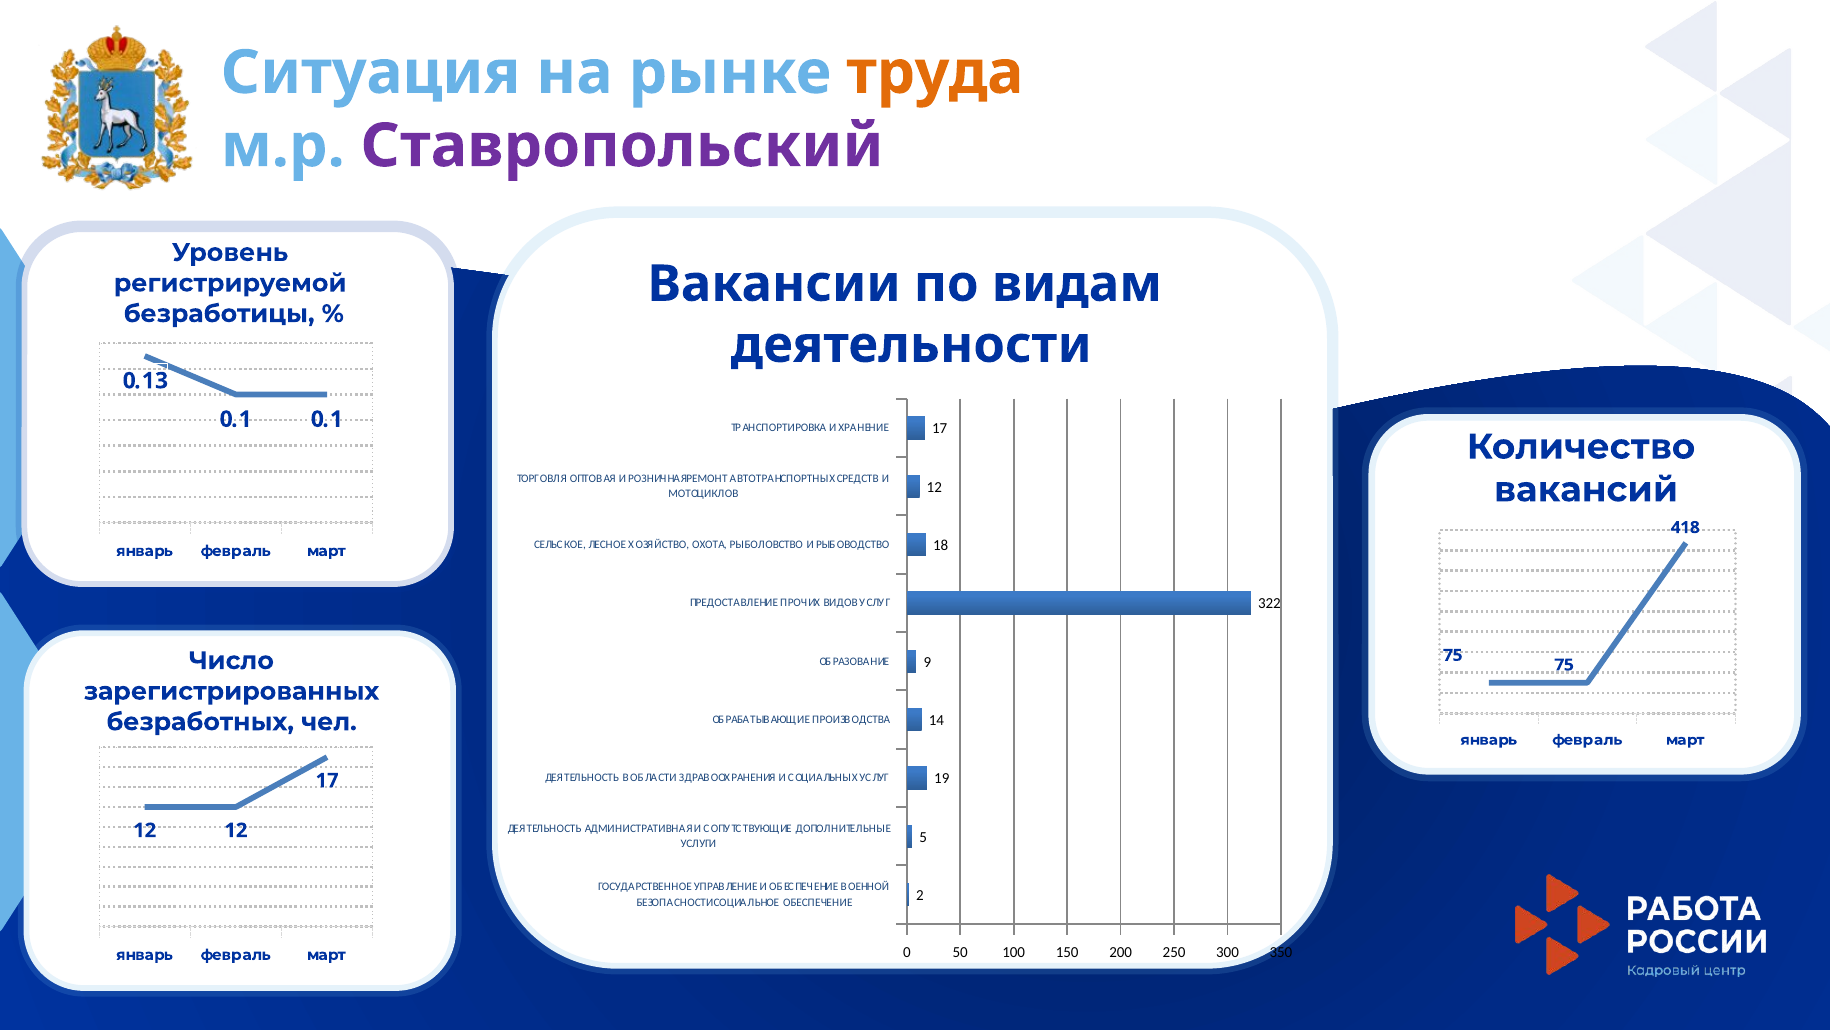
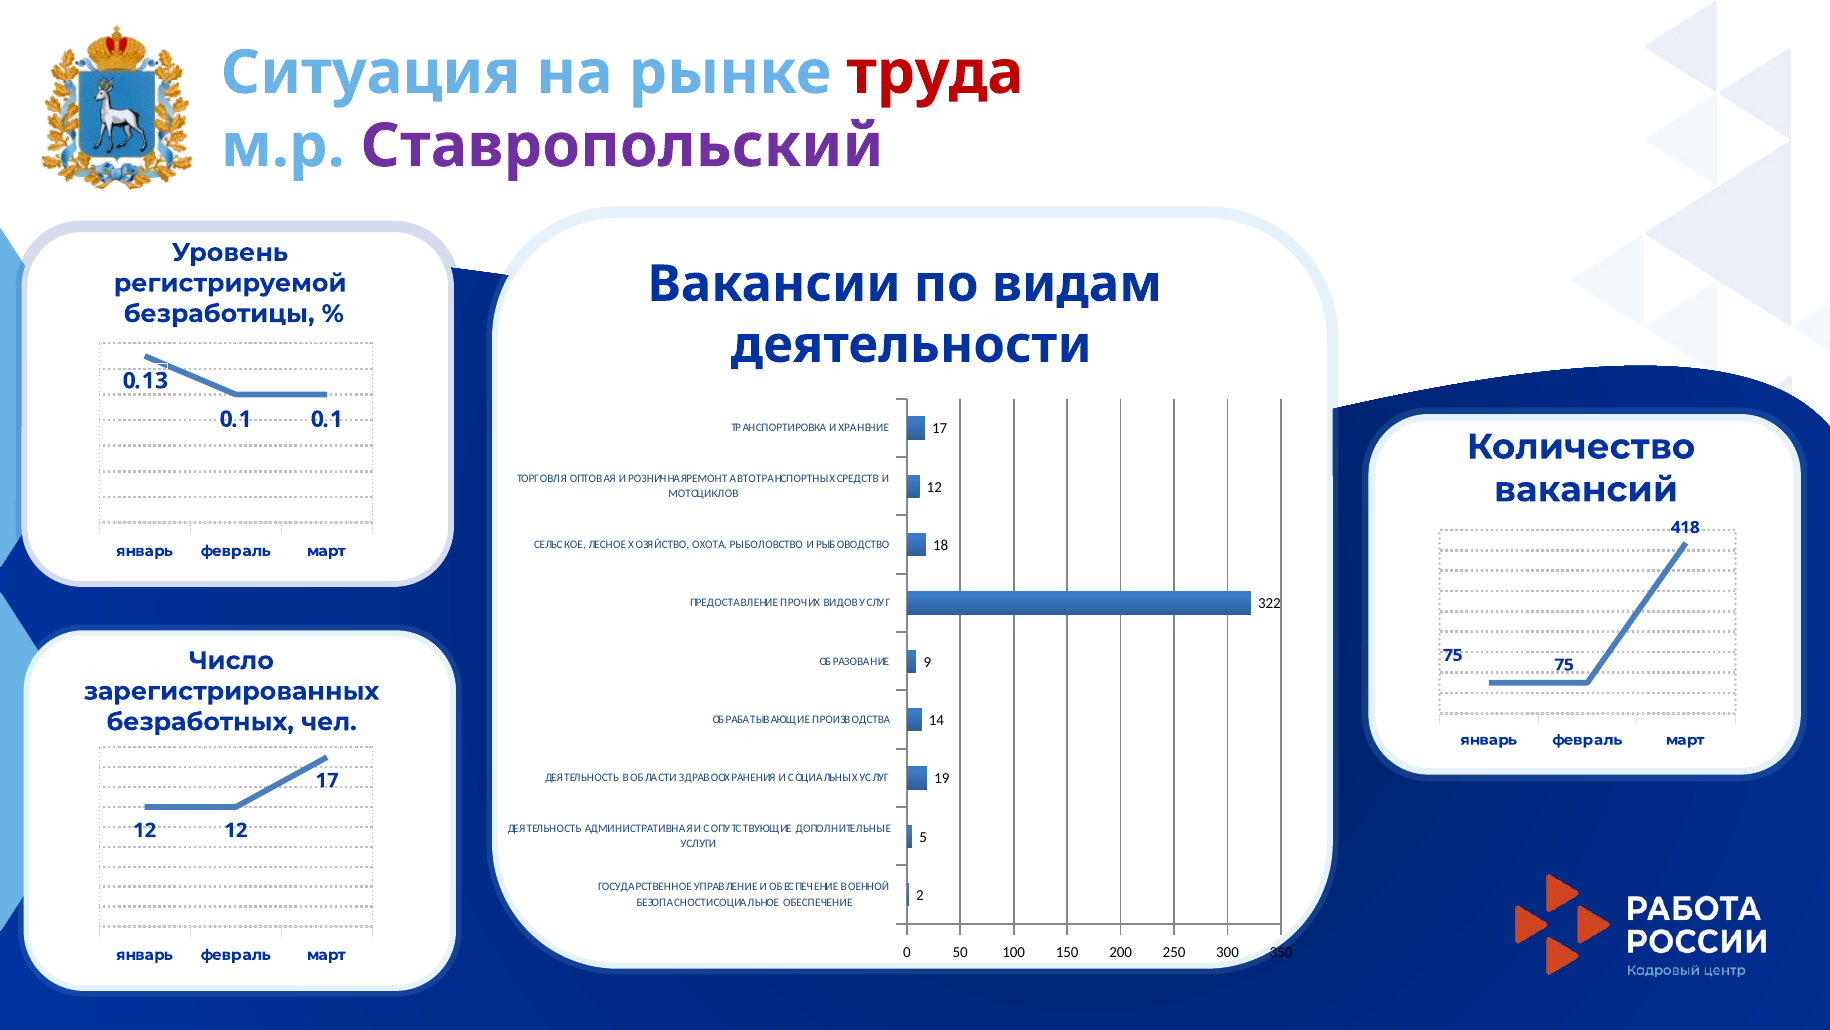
труда colour: orange -> red
